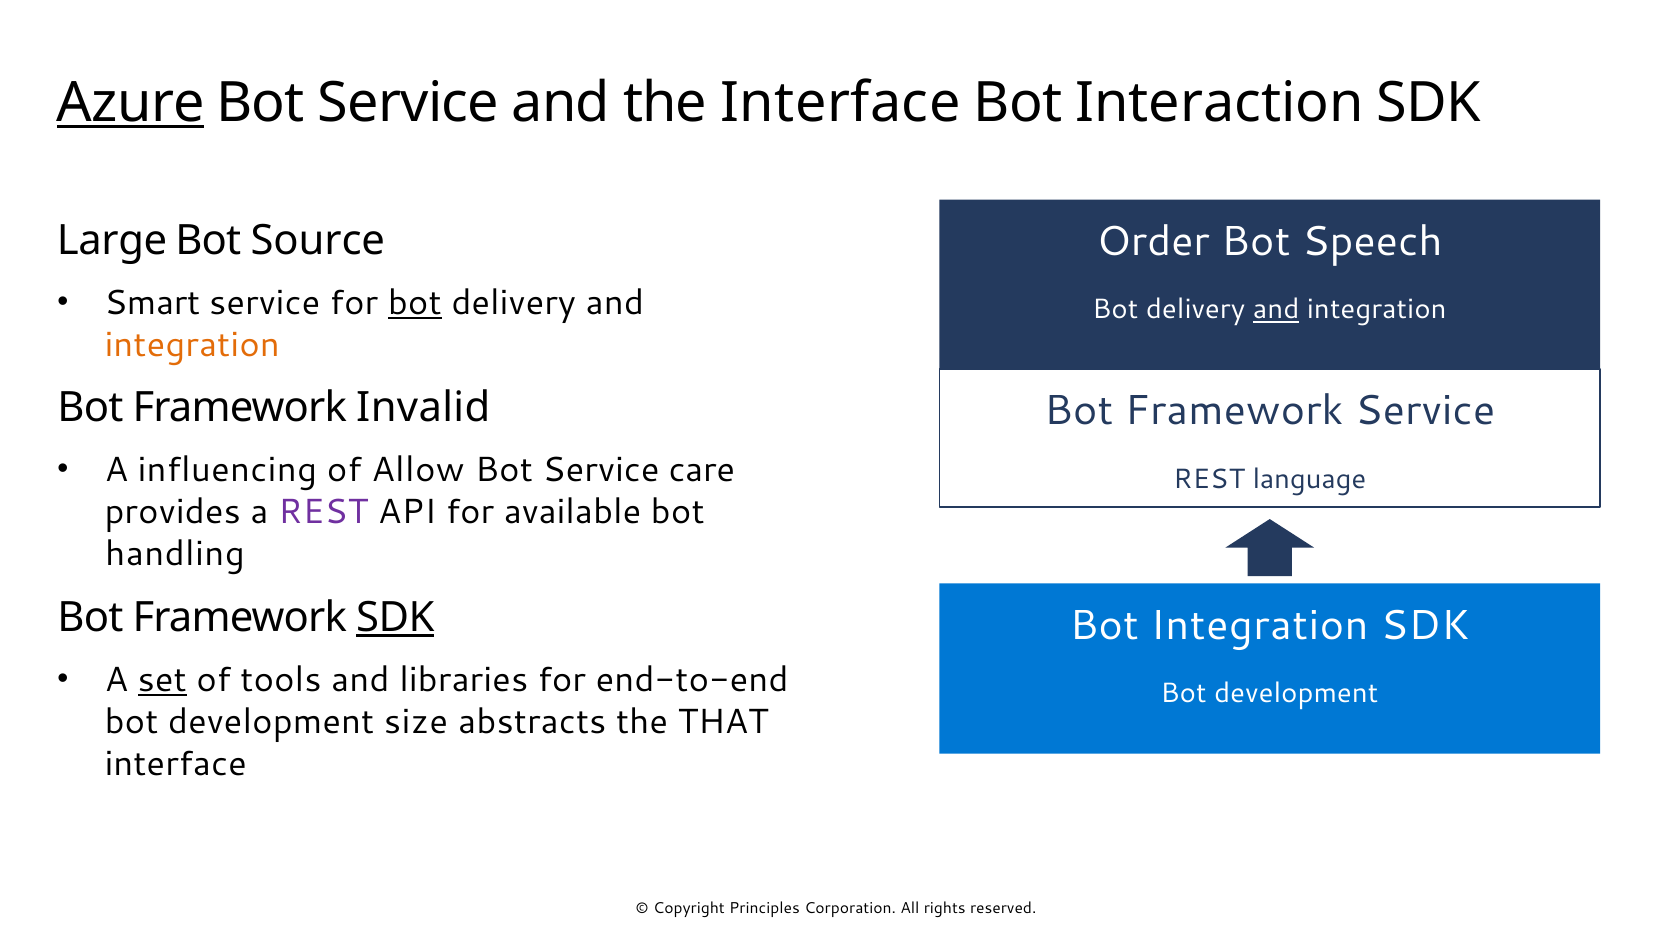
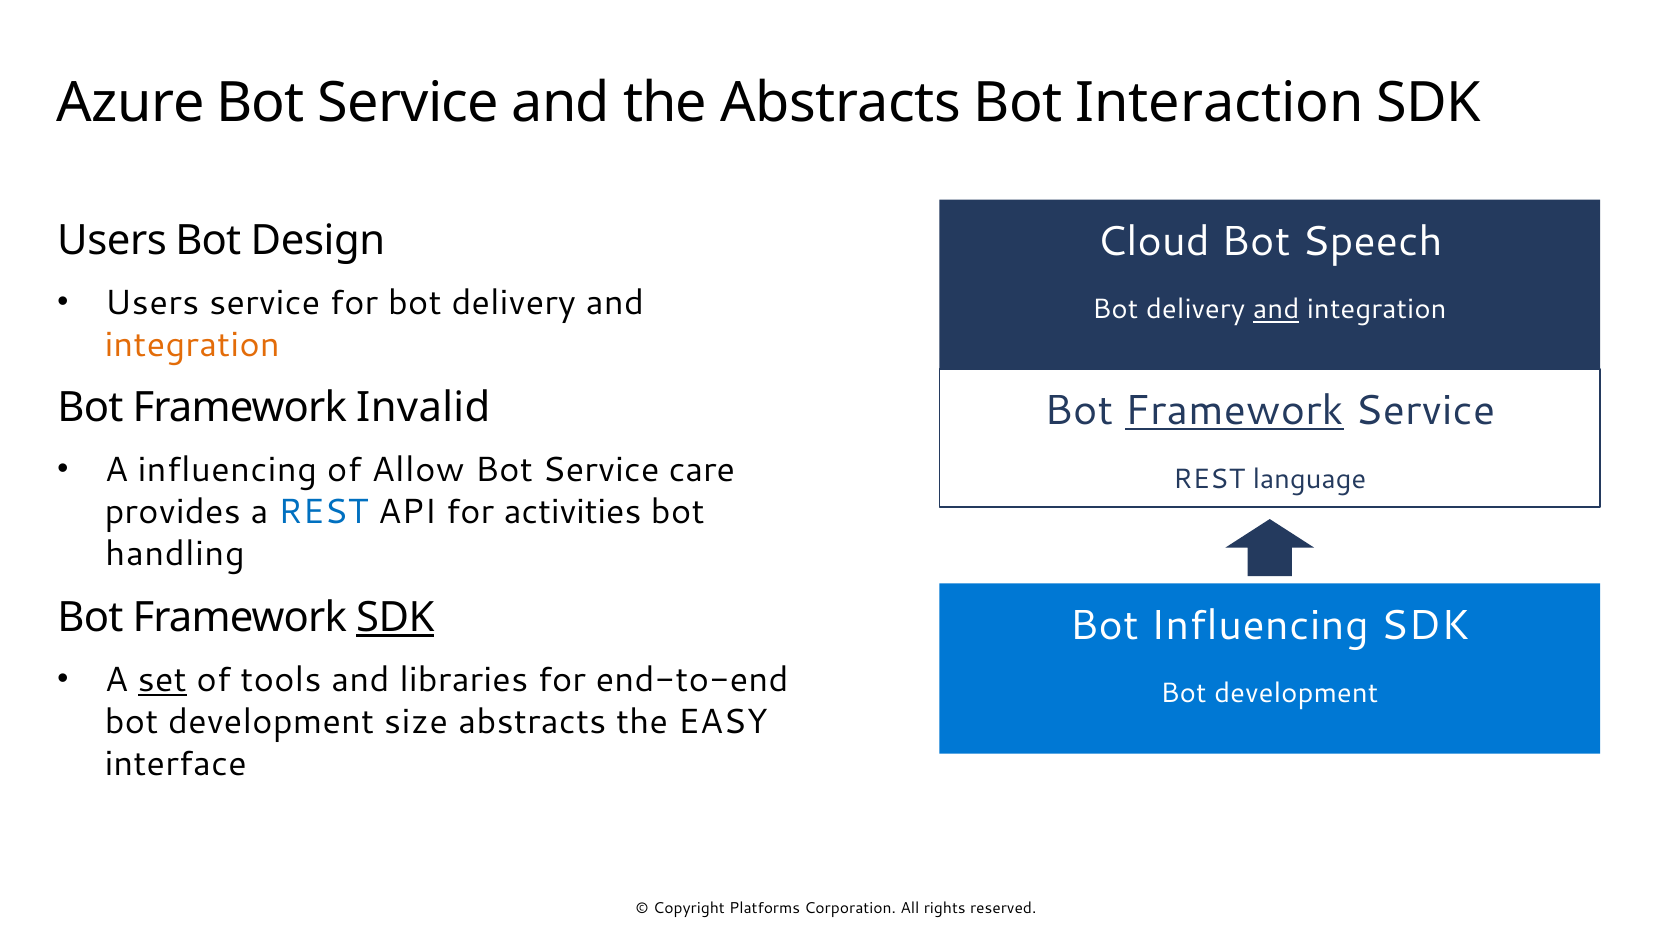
Azure underline: present -> none
the Interface: Interface -> Abstracts
Order: Order -> Cloud
Large at (112, 240): Large -> Users
Source: Source -> Design
Smart at (152, 303): Smart -> Users
bot at (415, 303) underline: present -> none
Framework at (1234, 411) underline: none -> present
REST at (323, 513) colour: purple -> blue
available: available -> activities
Bot Integration: Integration -> Influencing
THAT: THAT -> EASY
Principles: Principles -> Platforms
